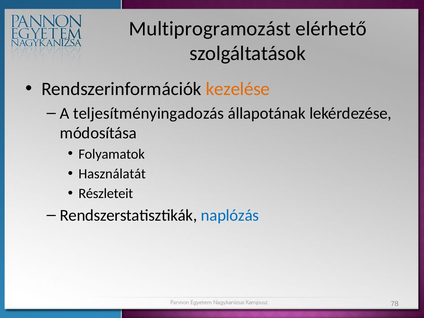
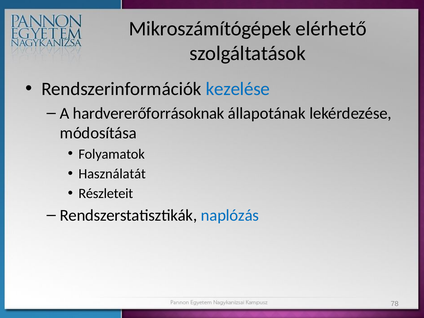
Multiprogramozást: Multiprogramozást -> Mikroszámítógépek
kezelése colour: orange -> blue
teljesítményingadozás: teljesítményingadozás -> hardvererőforrásoknak
